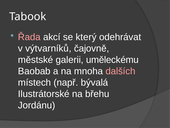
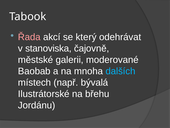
výtvarníků: výtvarníků -> stanoviska
uměleckému: uměleckému -> moderované
dalších colour: pink -> light blue
